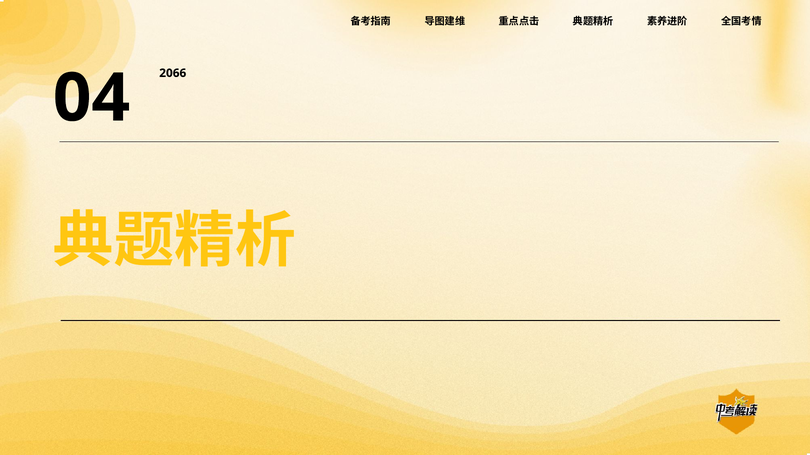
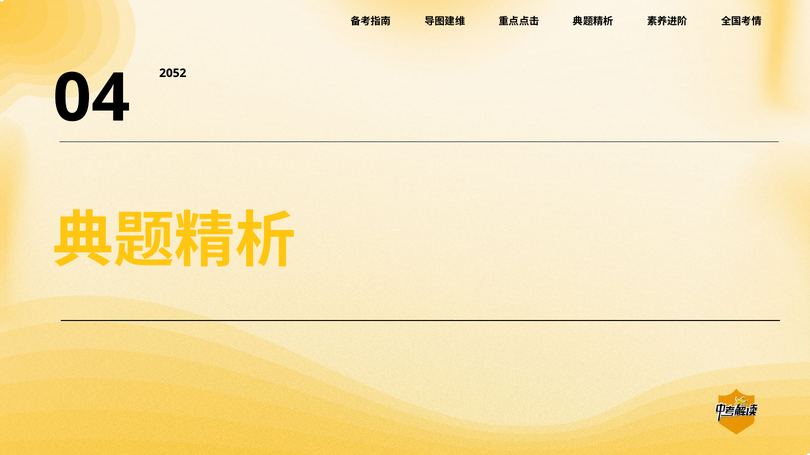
2066: 2066 -> 2052
